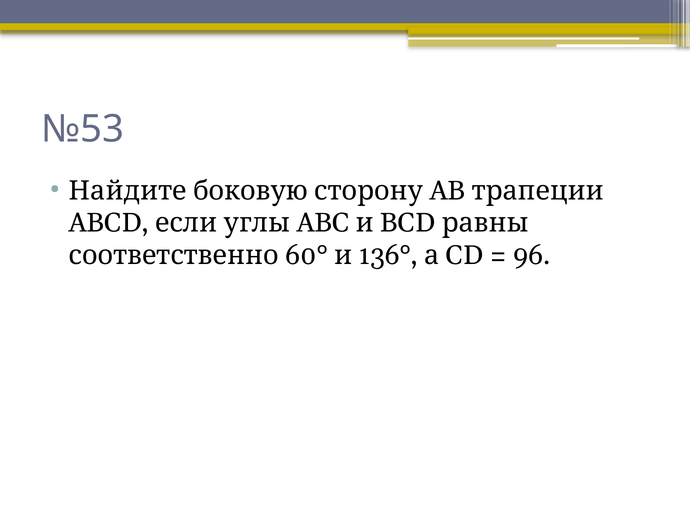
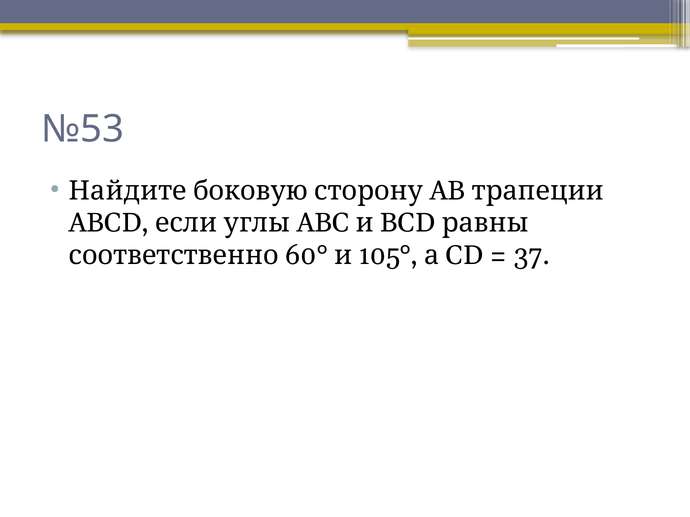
136°: 136° -> 105°
96: 96 -> 37
